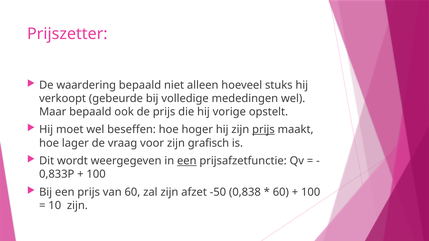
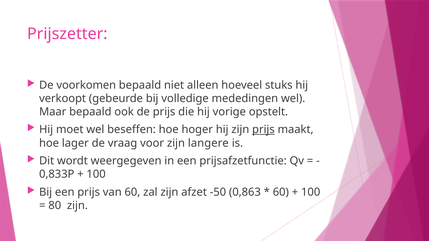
waardering: waardering -> voorkomen
grafisch: grafisch -> langere
een at (187, 161) underline: present -> none
0,838: 0,838 -> 0,863
10: 10 -> 80
